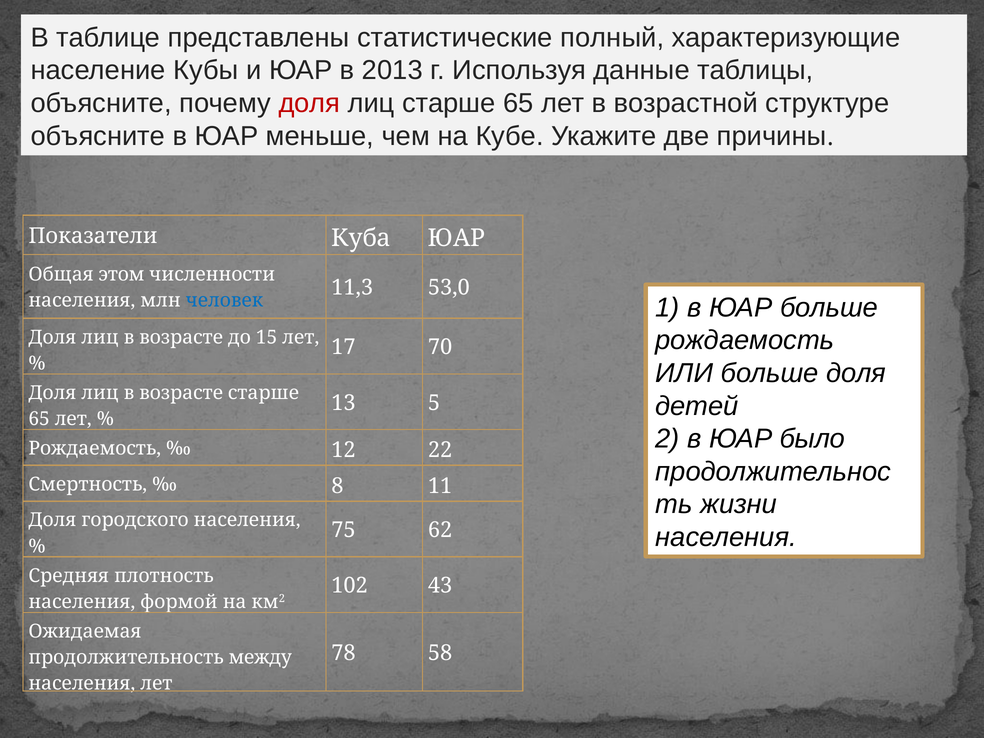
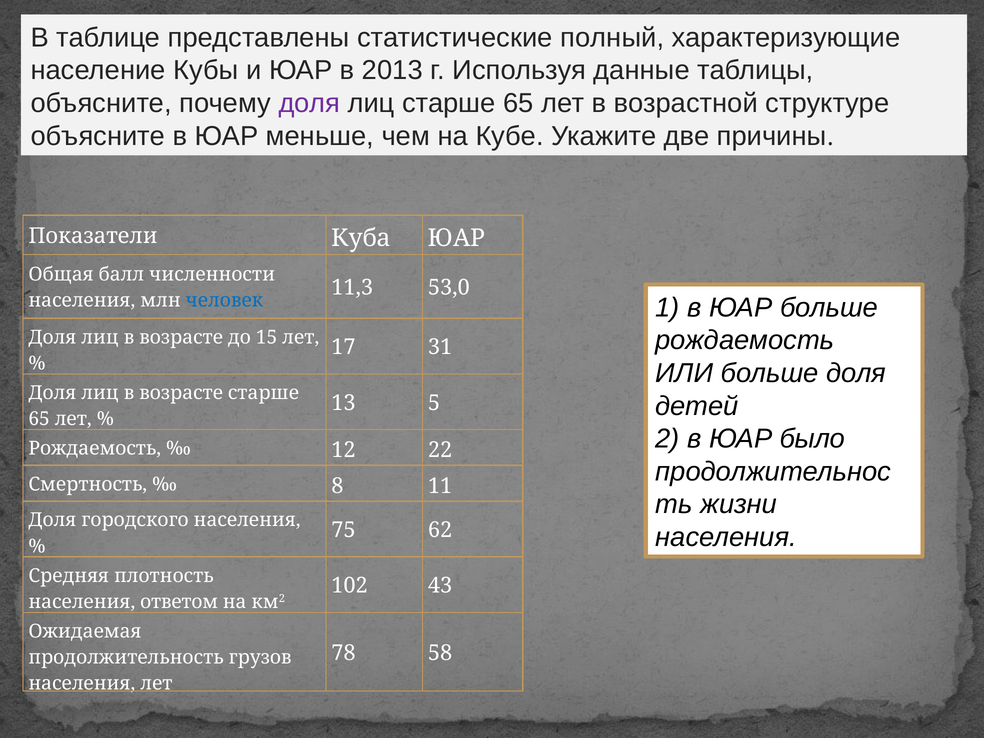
доля at (309, 103) colour: red -> purple
этом: этом -> балл
70: 70 -> 31
формой: формой -> ответом
между: между -> грузов
